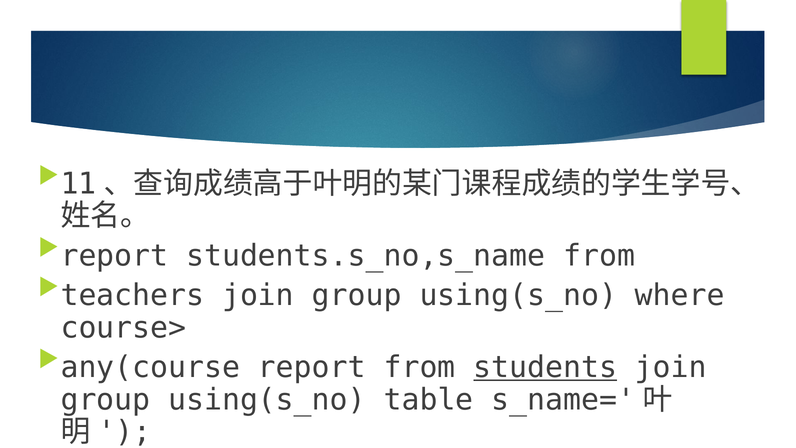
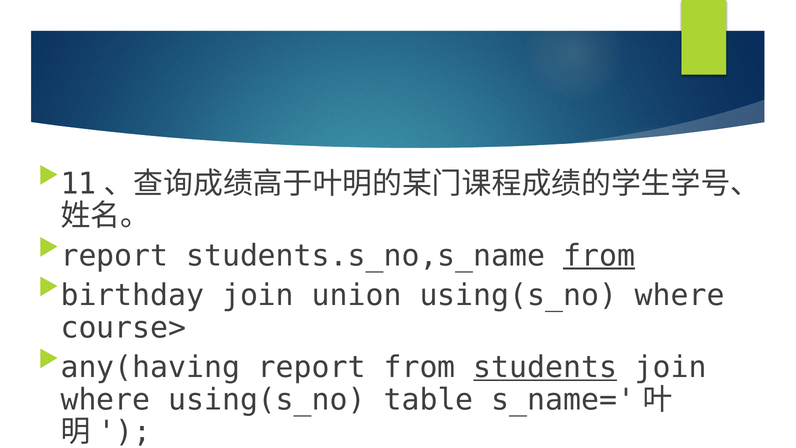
from at (599, 256) underline: none -> present
teachers: teachers -> birthday
group at (357, 295): group -> union
any(course: any(course -> any(having
group at (105, 400): group -> where
